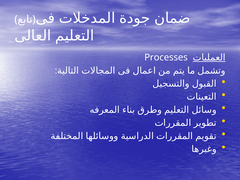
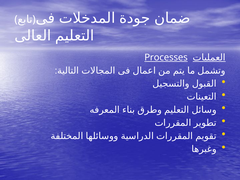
Processes underline: none -> present
